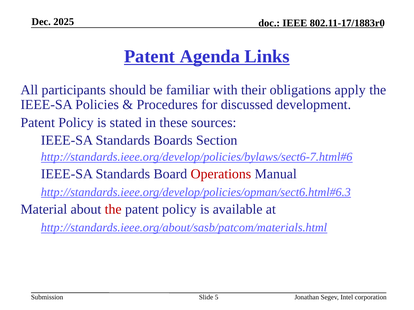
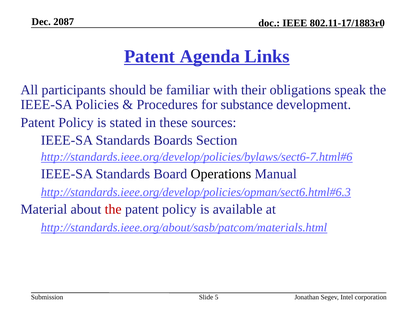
2025: 2025 -> 2087
apply: apply -> speak
discussed: discussed -> substance
Operations colour: red -> black
